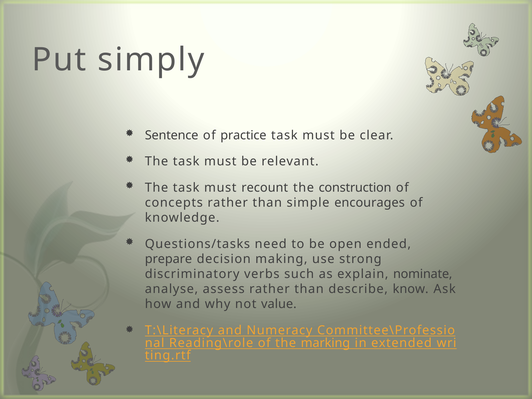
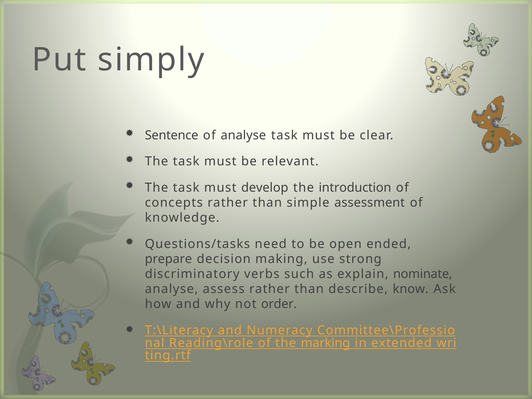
of practice: practice -> analyse
recount: recount -> develop
construction: construction -> introduction
encourages: encourages -> assessment
value: value -> order
